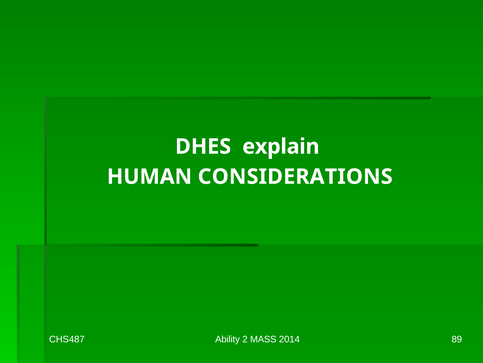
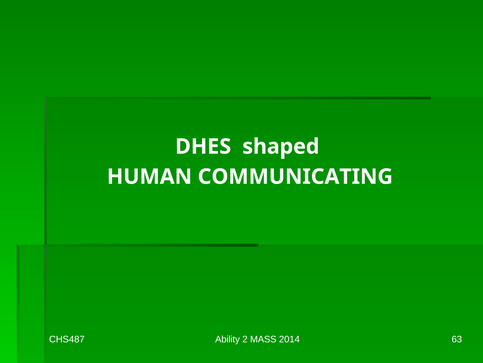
explain: explain -> shaped
CONSIDERATIONS: CONSIDERATIONS -> COMMUNICATING
89: 89 -> 63
